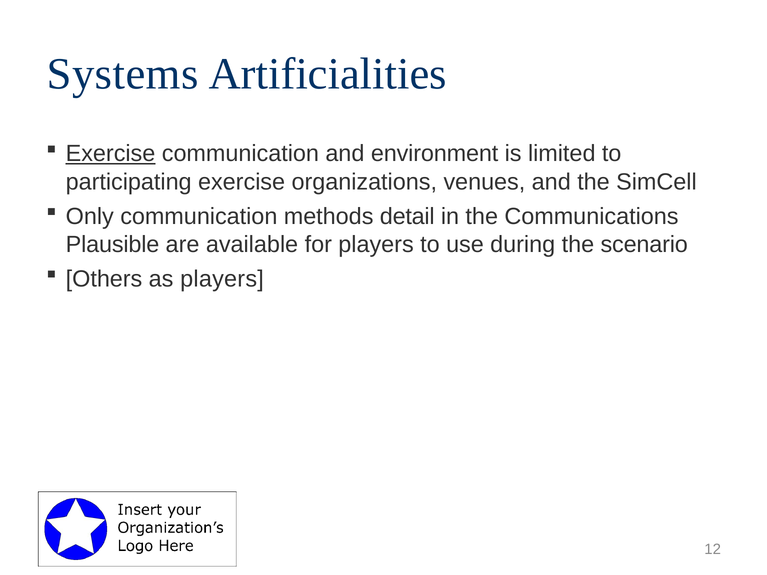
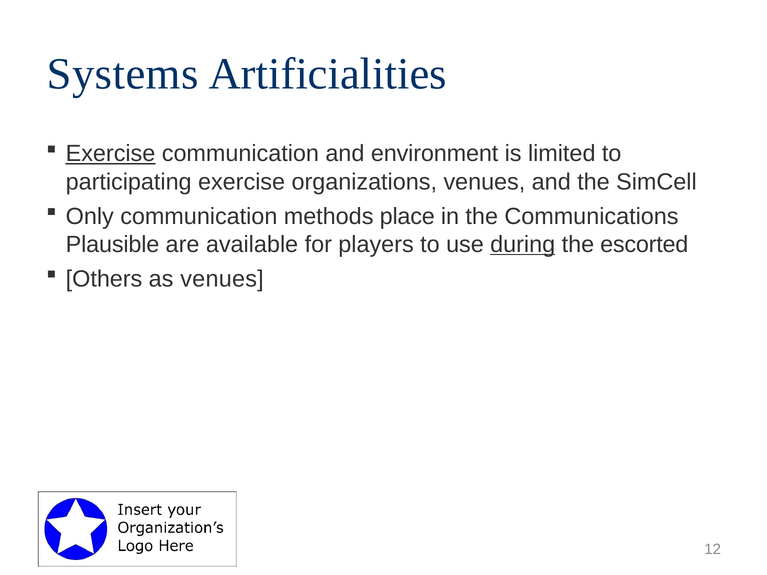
detail: detail -> place
during underline: none -> present
scenario: scenario -> escorted
as players: players -> venues
